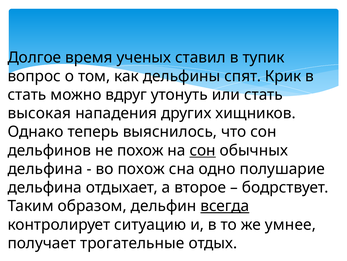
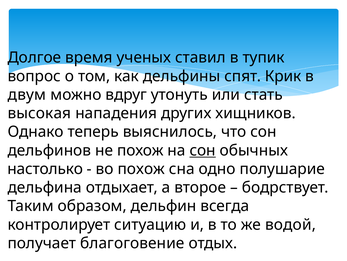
стать at (27, 94): стать -> двум
дельфина at (45, 169): дельфина -> настолько
всегда underline: present -> none
умнее: умнее -> водой
трогательные: трогательные -> благоговение
